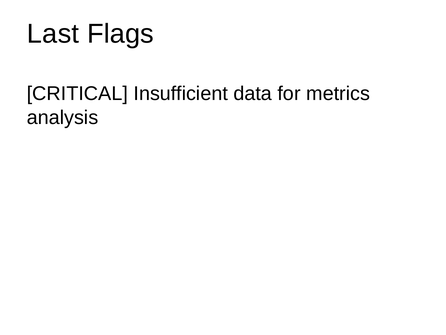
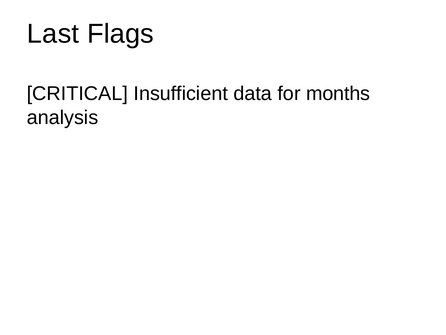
metrics: metrics -> months
